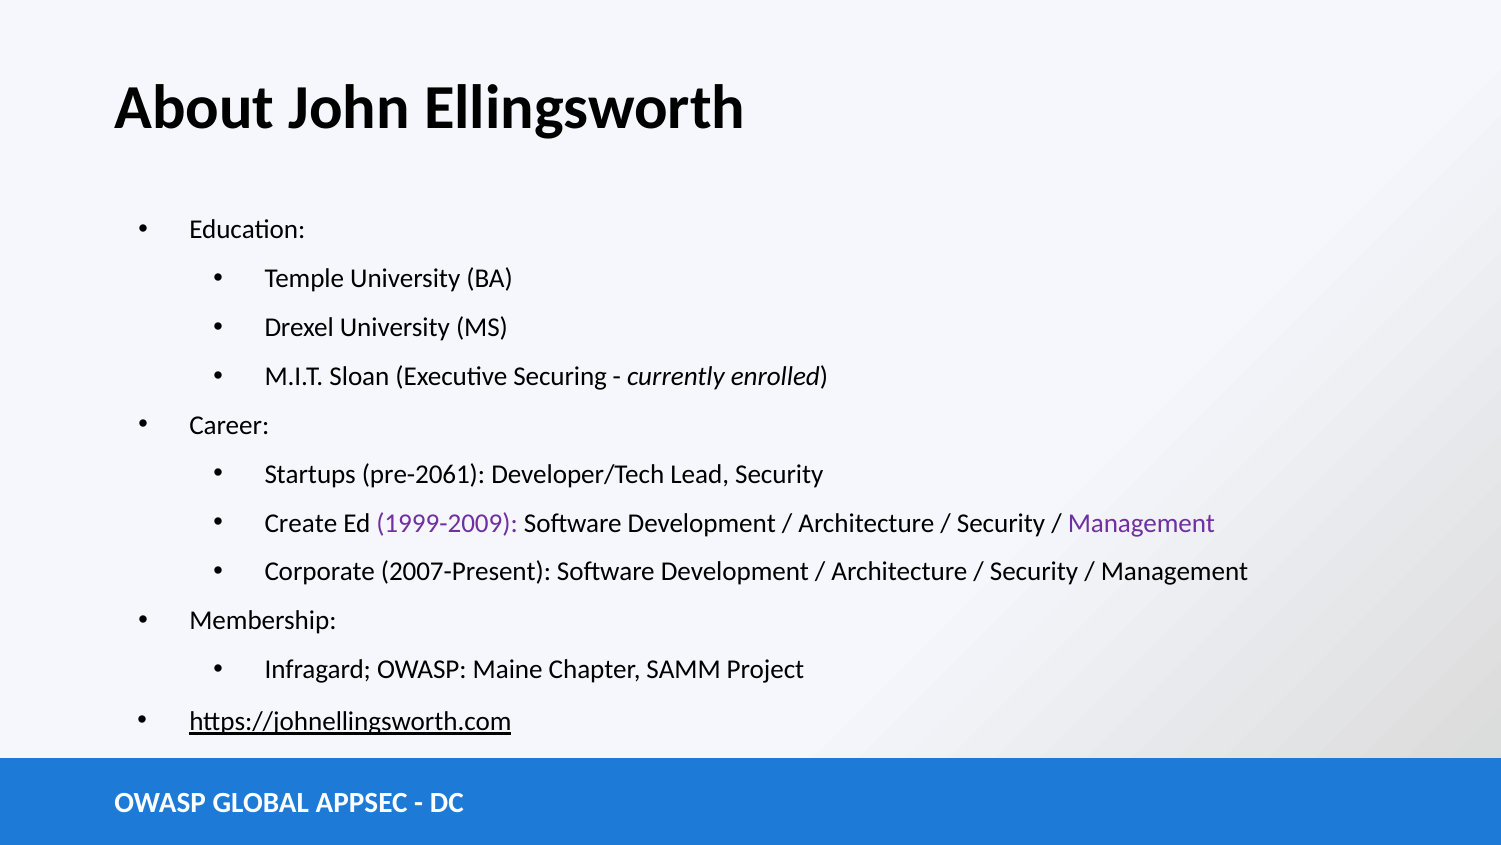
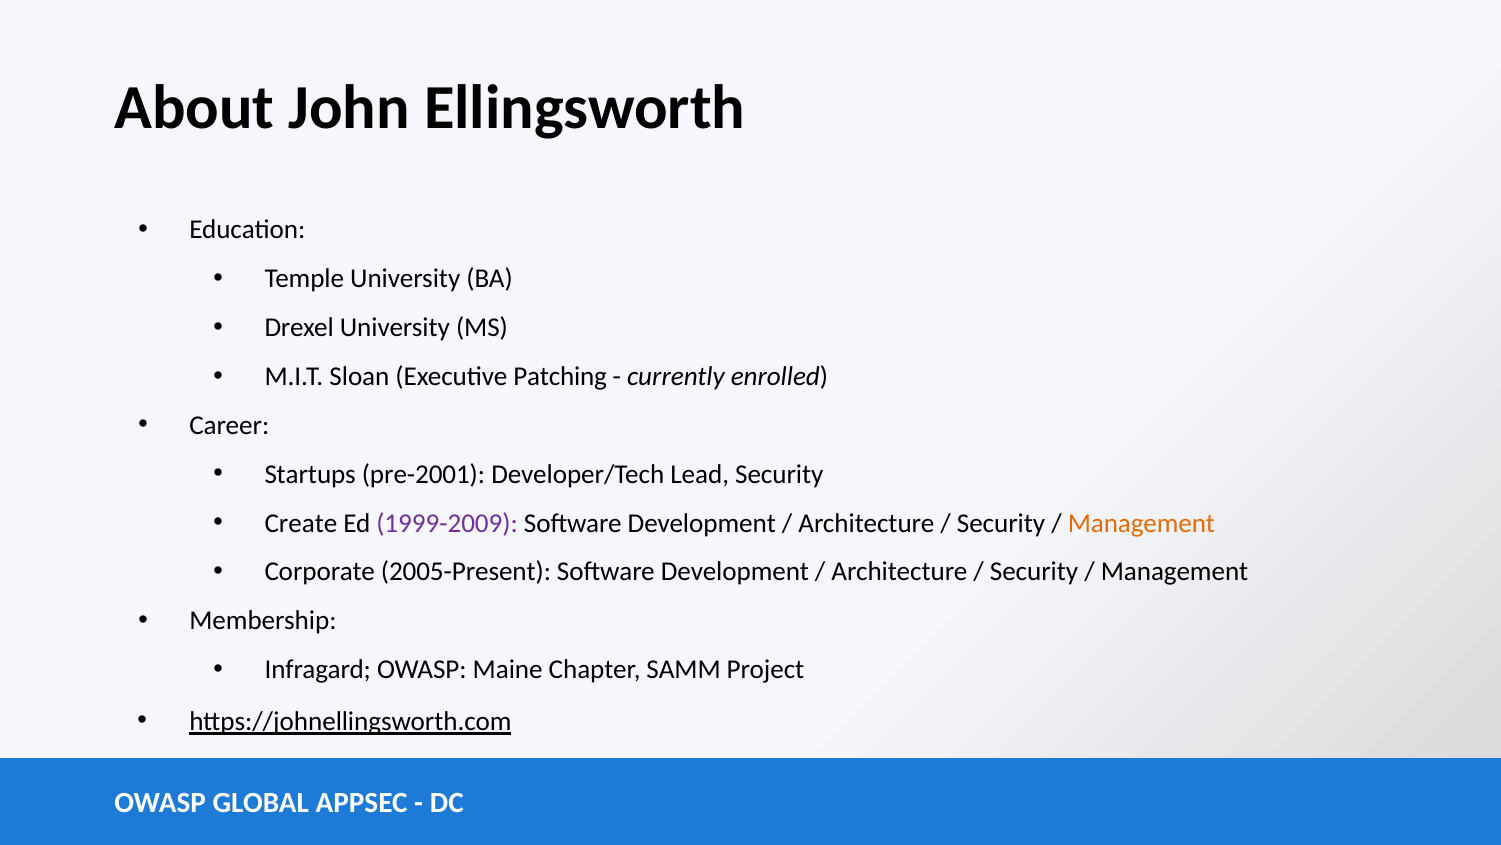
Securing: Securing -> Patching
pre-2061: pre-2061 -> pre-2001
Management at (1141, 523) colour: purple -> orange
2007-Present: 2007-Present -> 2005-Present
